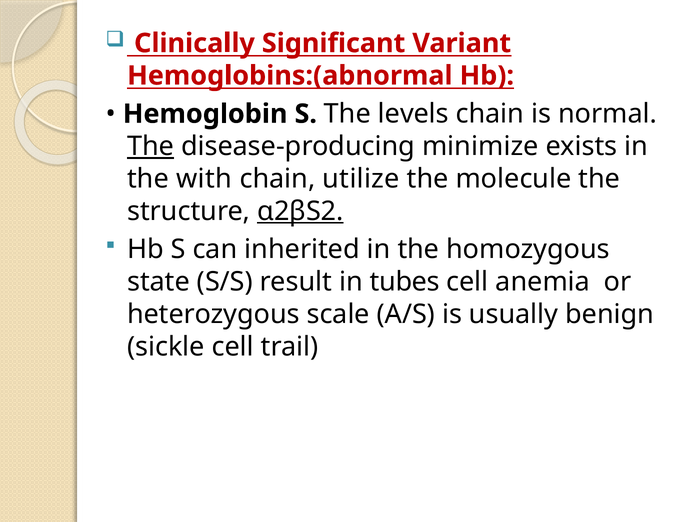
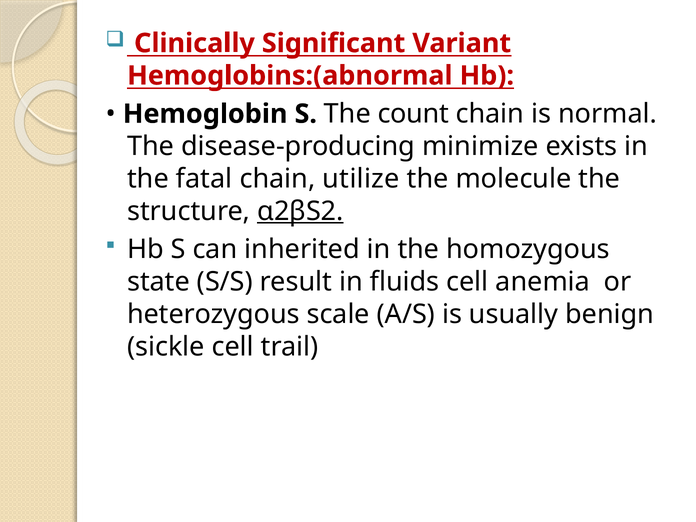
levels: levels -> count
The at (151, 146) underline: present -> none
with: with -> fatal
tubes: tubes -> fluids
